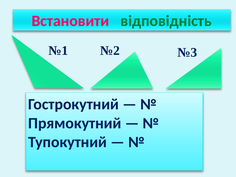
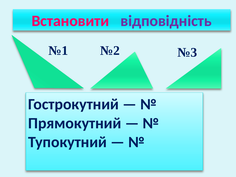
відповідність colour: green -> purple
